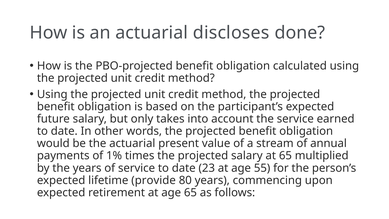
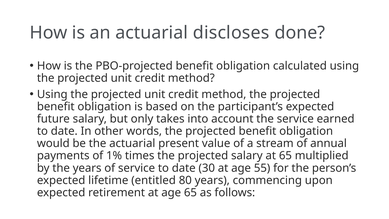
23: 23 -> 30
provide: provide -> entitled
